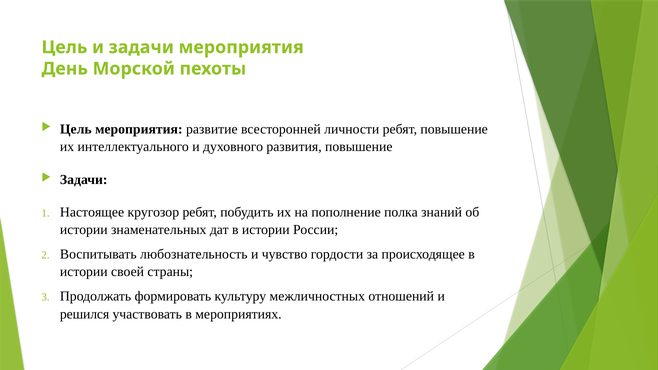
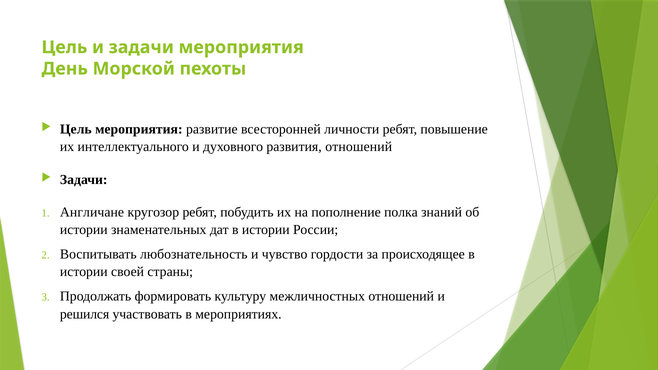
развития повышение: повышение -> отношений
Настоящее: Настоящее -> Англичане
